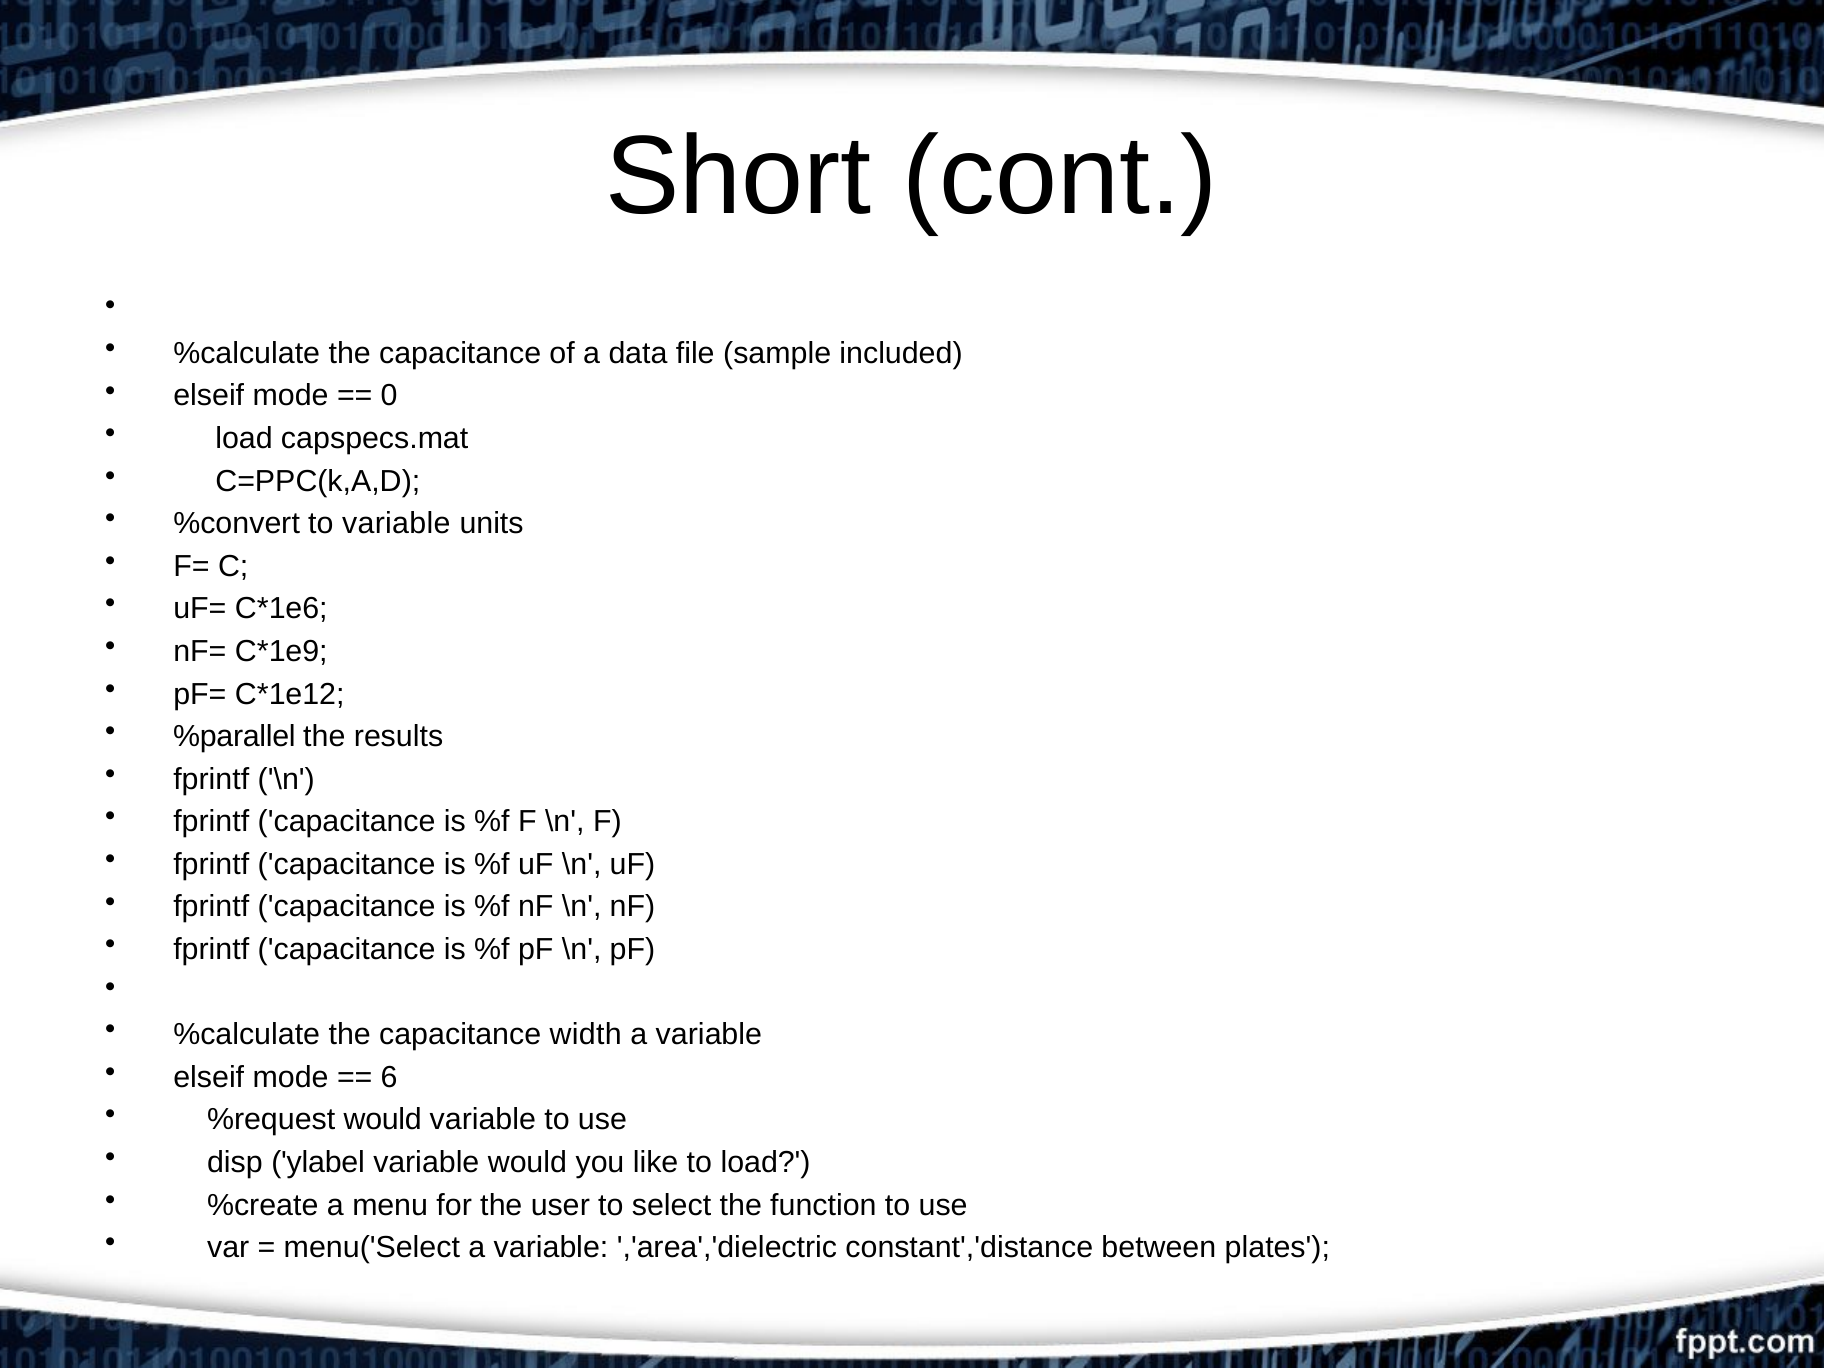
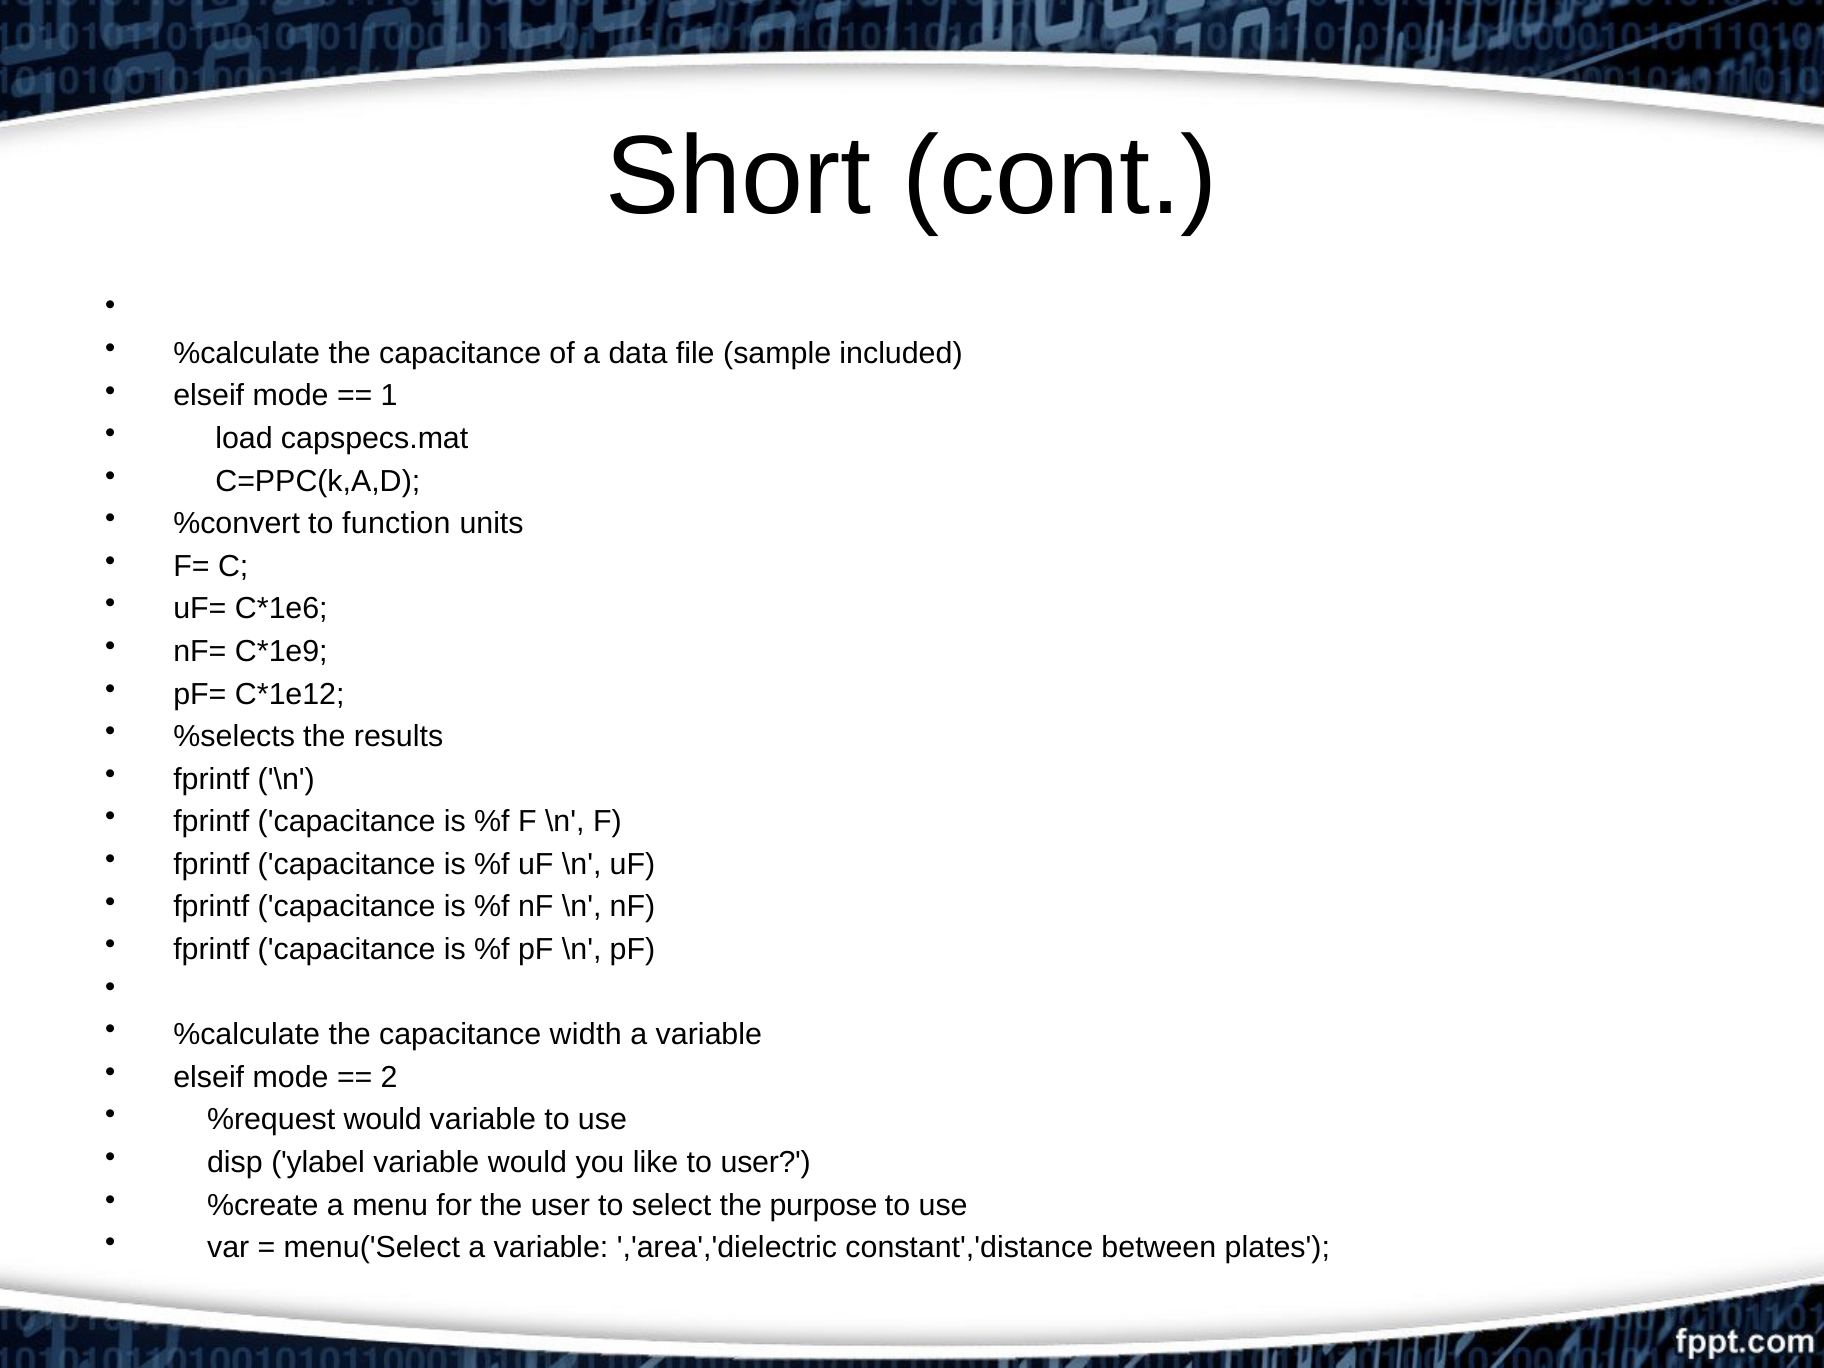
0: 0 -> 1
to variable: variable -> function
%parallel: %parallel -> %selects
6: 6 -> 2
to load: load -> user
function: function -> purpose
